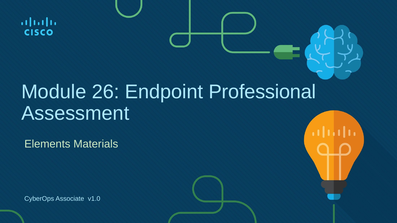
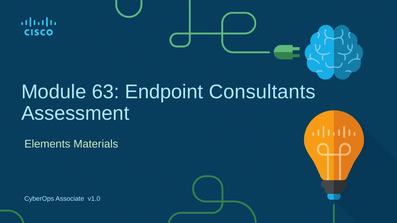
26: 26 -> 63
Professional: Professional -> Consultants
